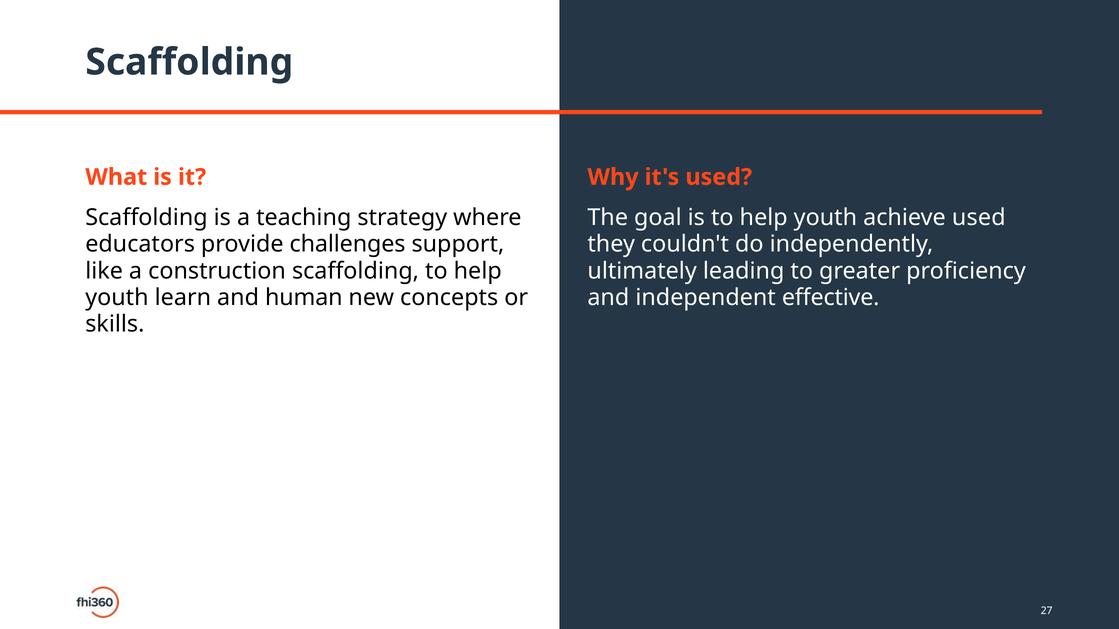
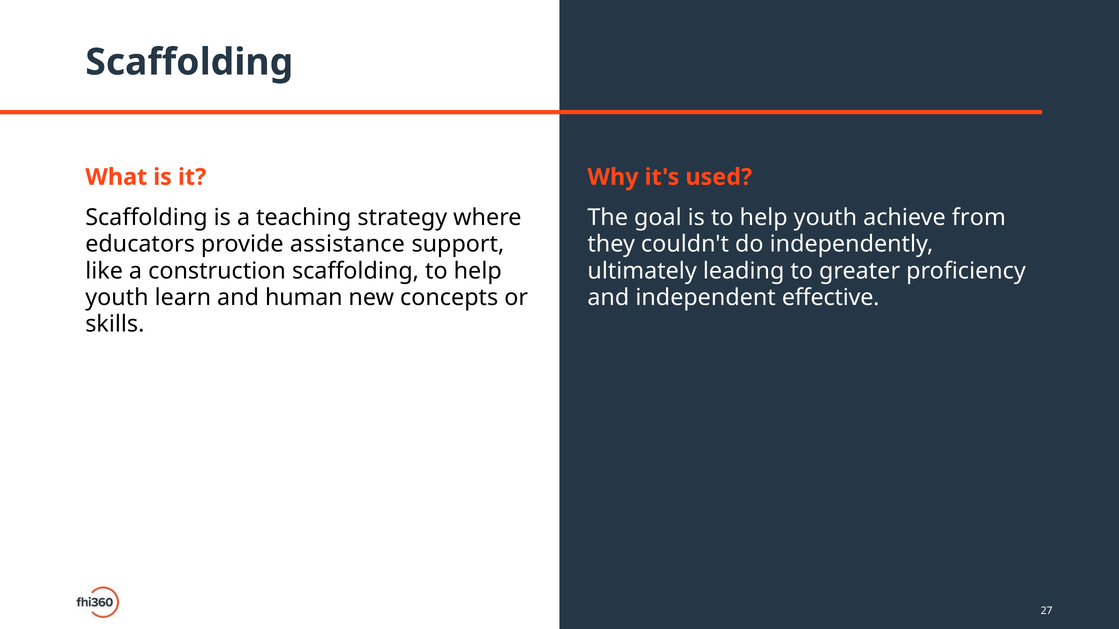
achieve used: used -> from
challenges: challenges -> assistance
